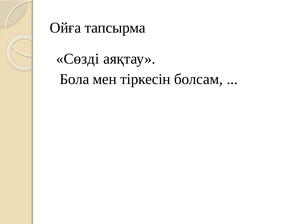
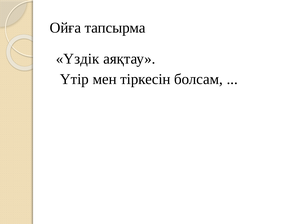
Сөзді: Сөзді -> Үздік
Бола: Бола -> Үтір
